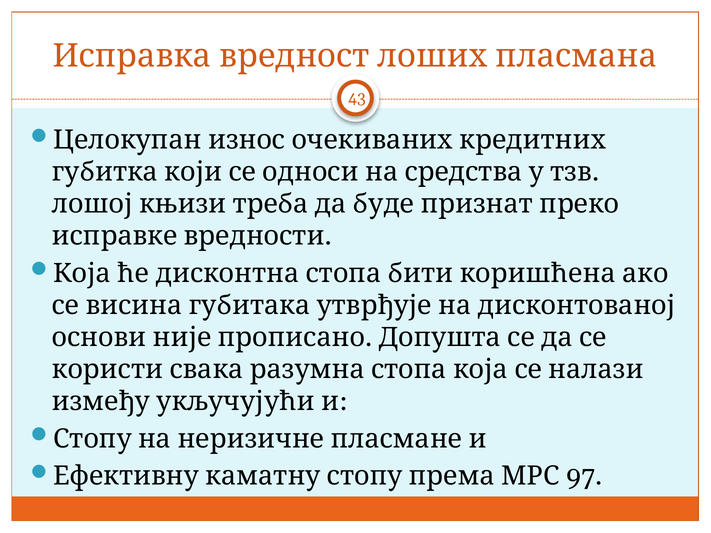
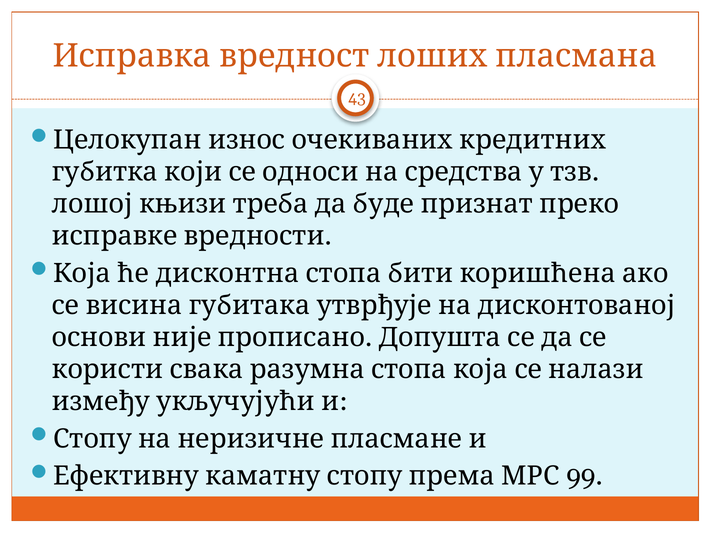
97: 97 -> 99
